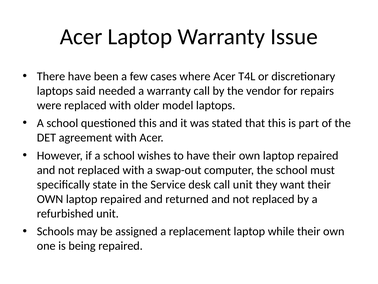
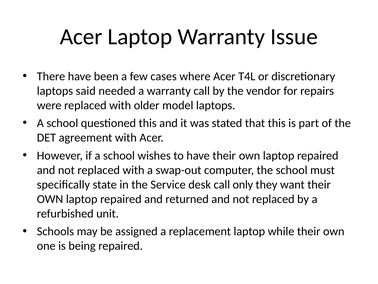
call unit: unit -> only
